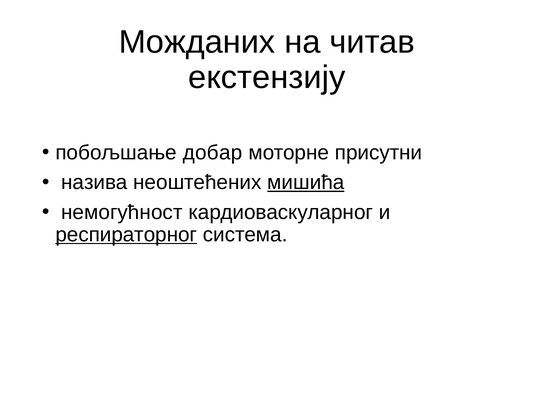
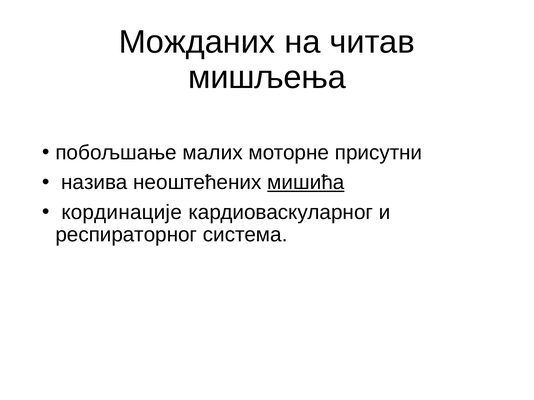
екстензију: екстензију -> мишљења
добар: добар -> малих
немогућност: немогућност -> кординације
респираторног underline: present -> none
